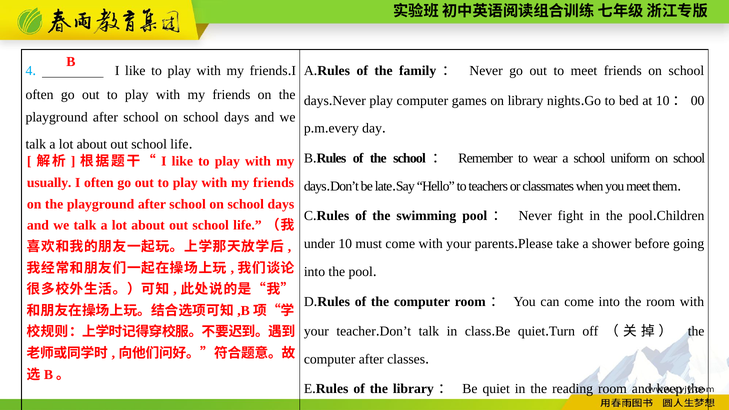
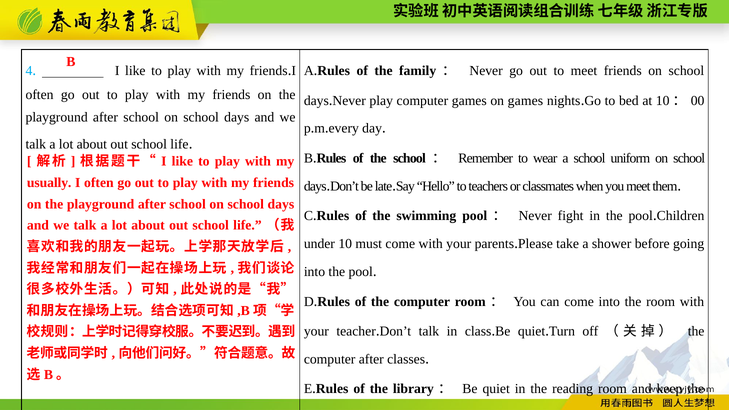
on library: library -> games
